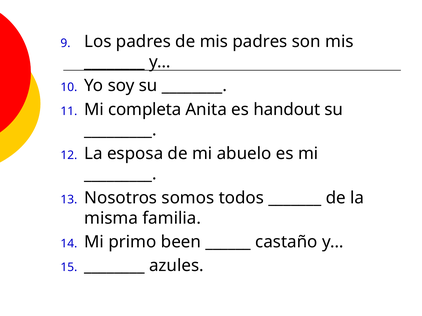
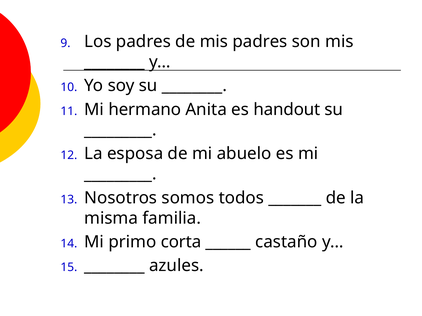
completa: completa -> hermano
been: been -> corta
